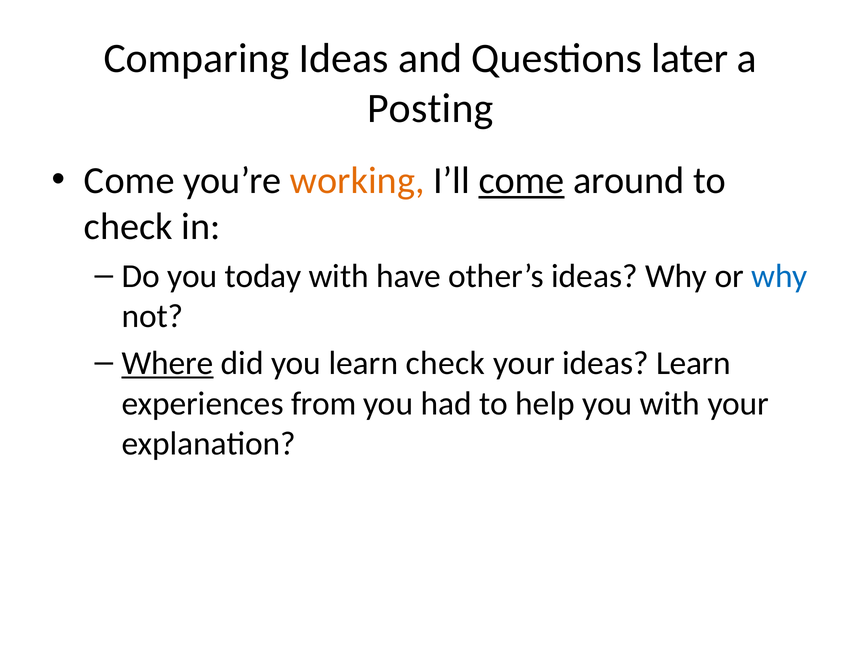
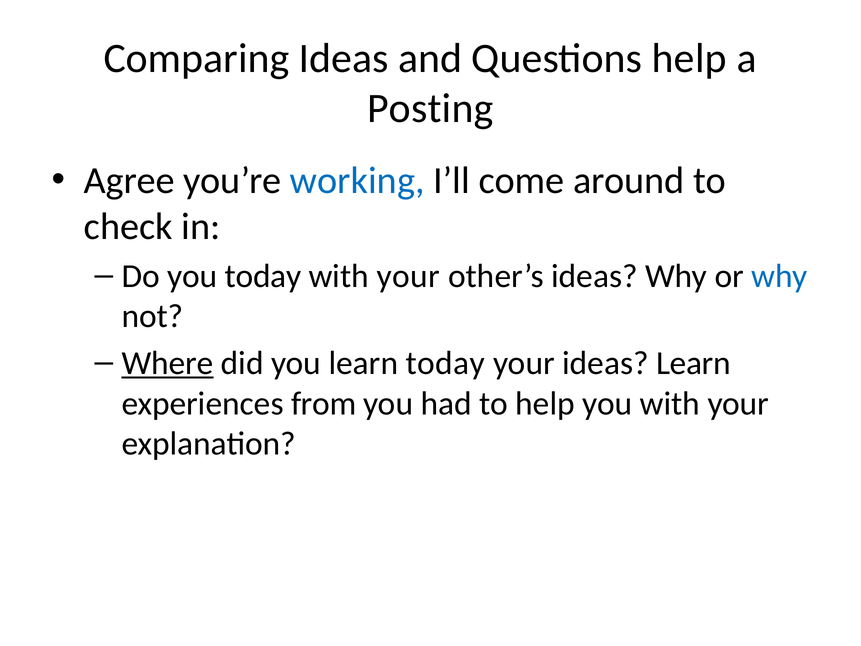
Questions later: later -> help
Come at (129, 181): Come -> Agree
working colour: orange -> blue
come at (522, 181) underline: present -> none
have at (409, 276): have -> your
learn check: check -> today
